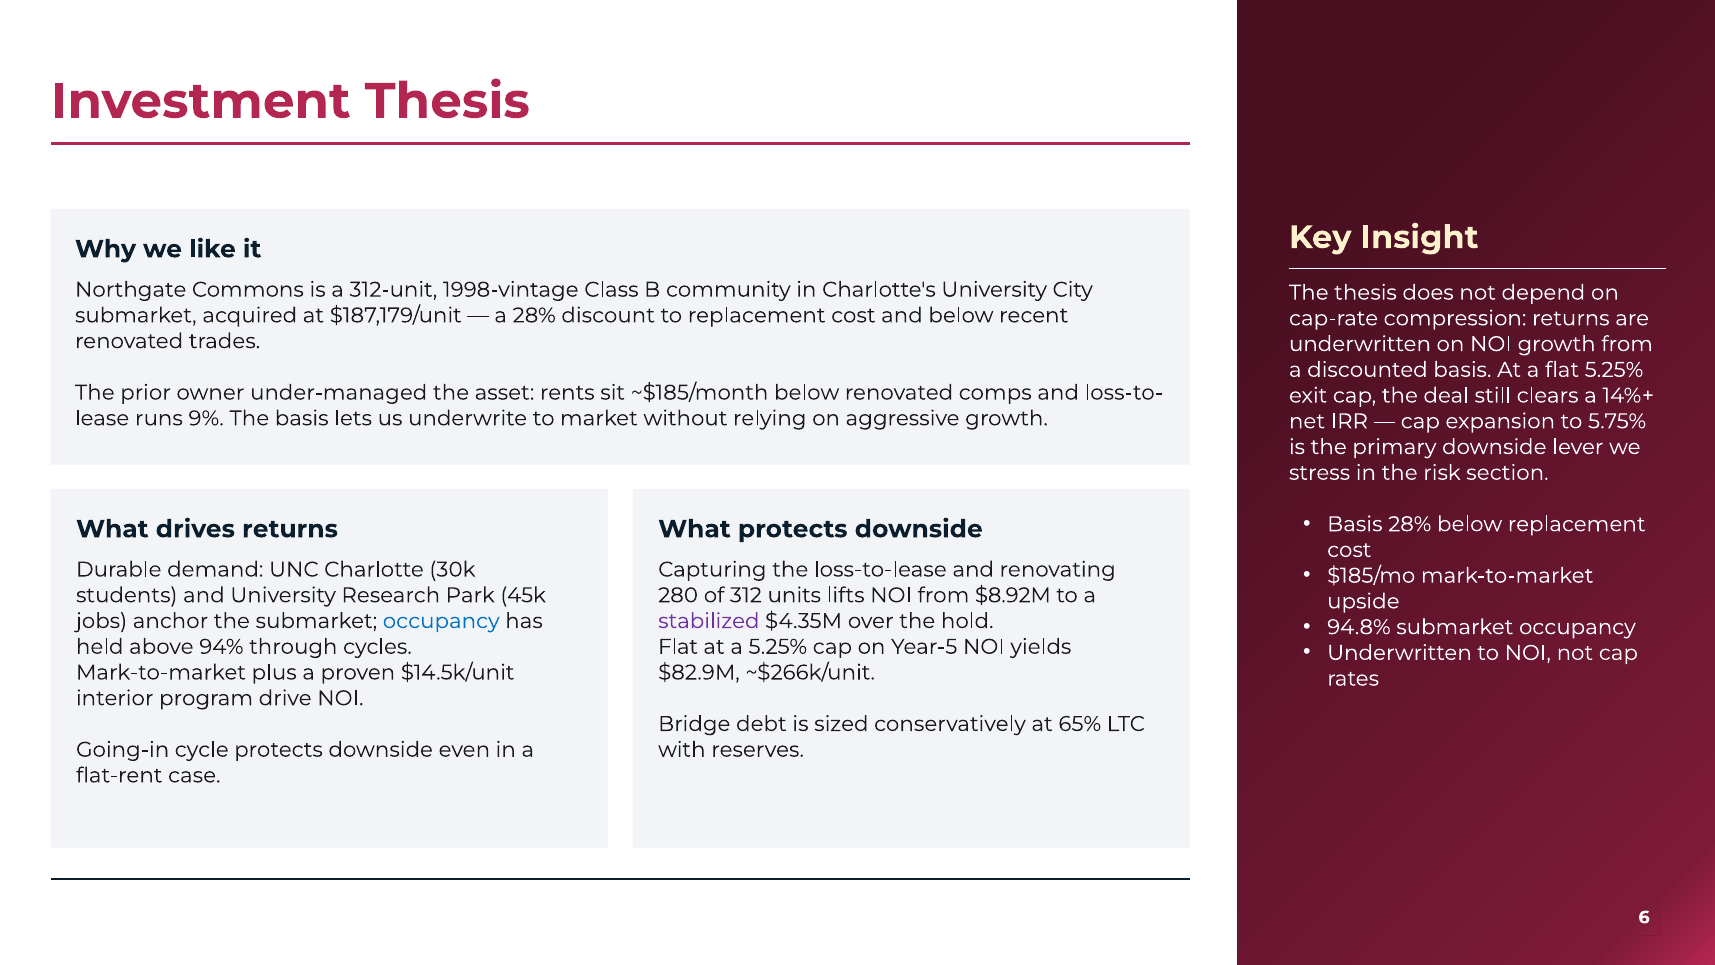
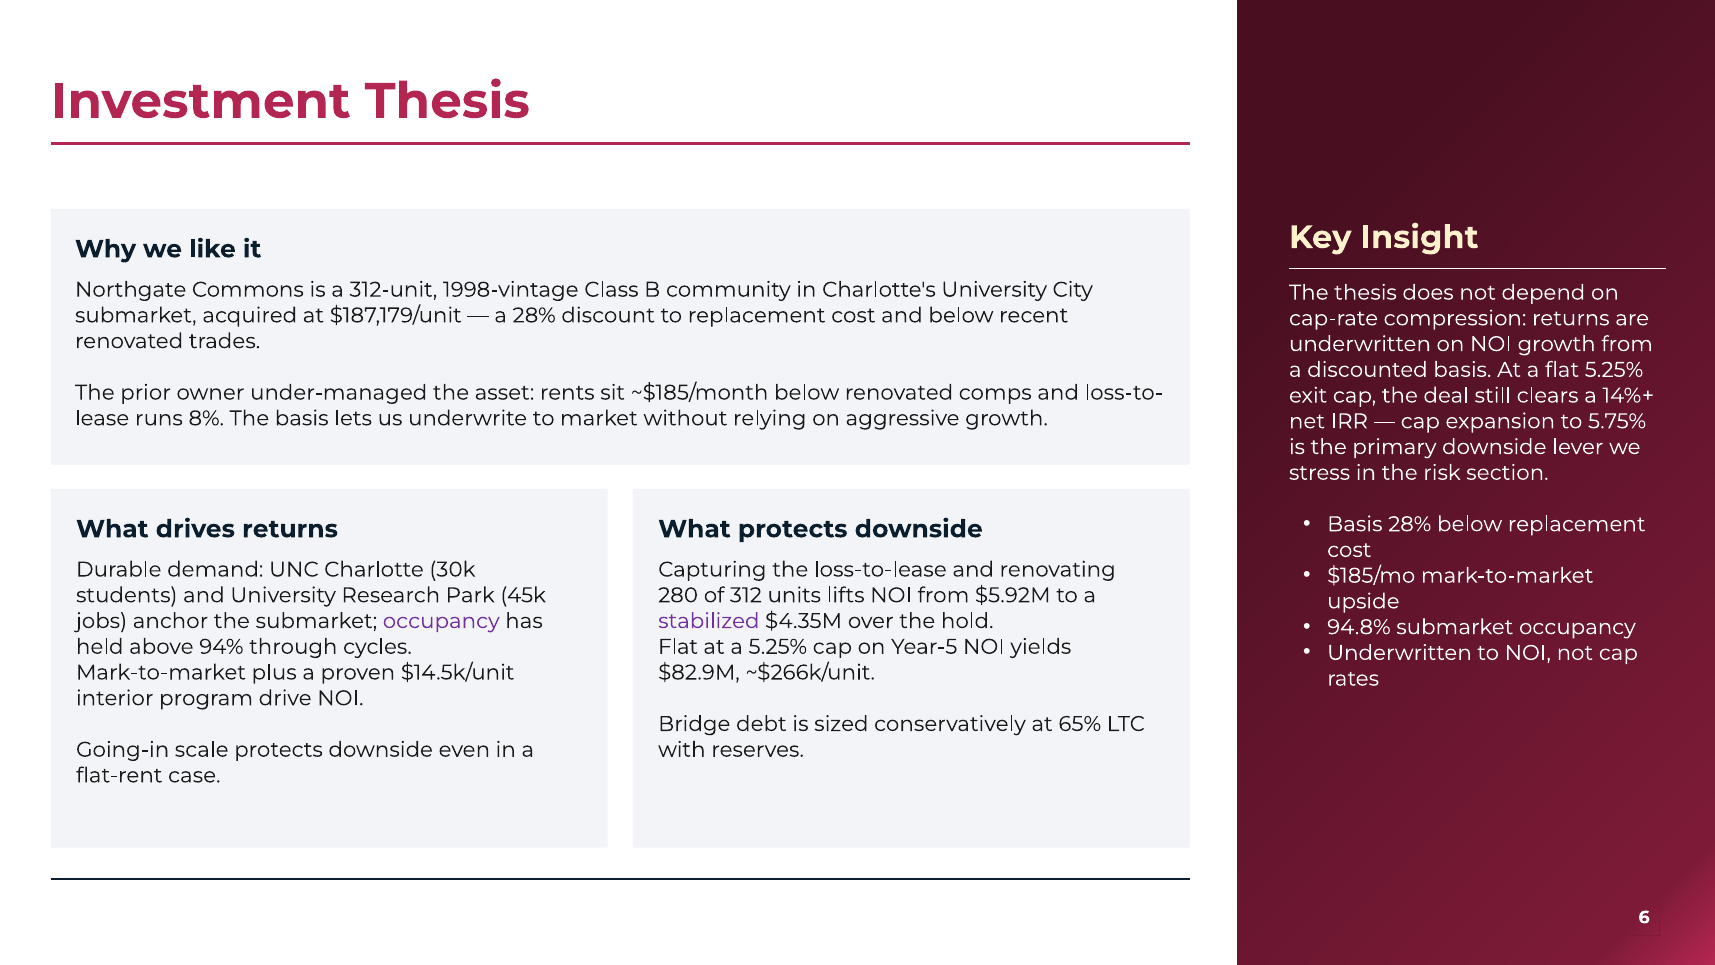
9%: 9% -> 8%
$8.92M: $8.92M -> $5.92M
occupancy at (441, 621) colour: blue -> purple
cycle: cycle -> scale
